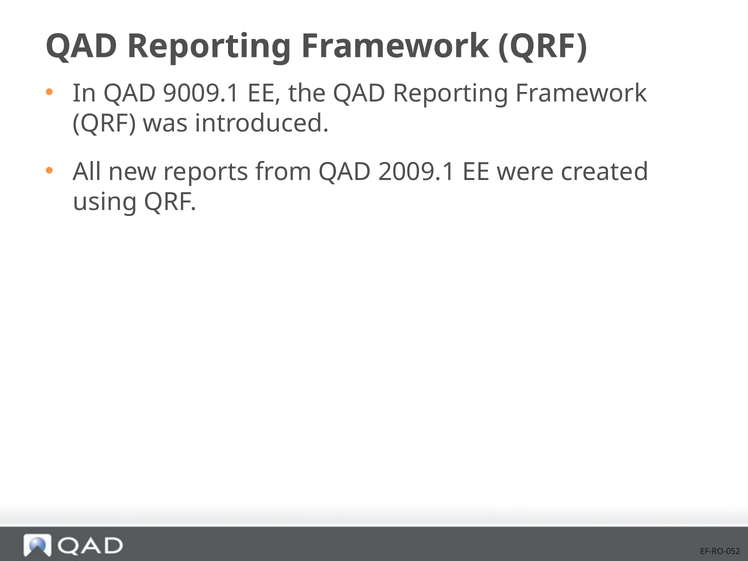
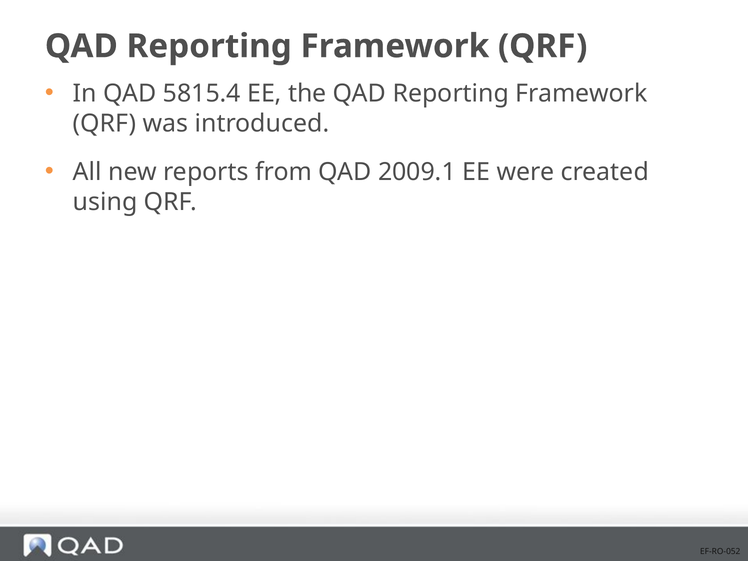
9009.1: 9009.1 -> 5815.4
